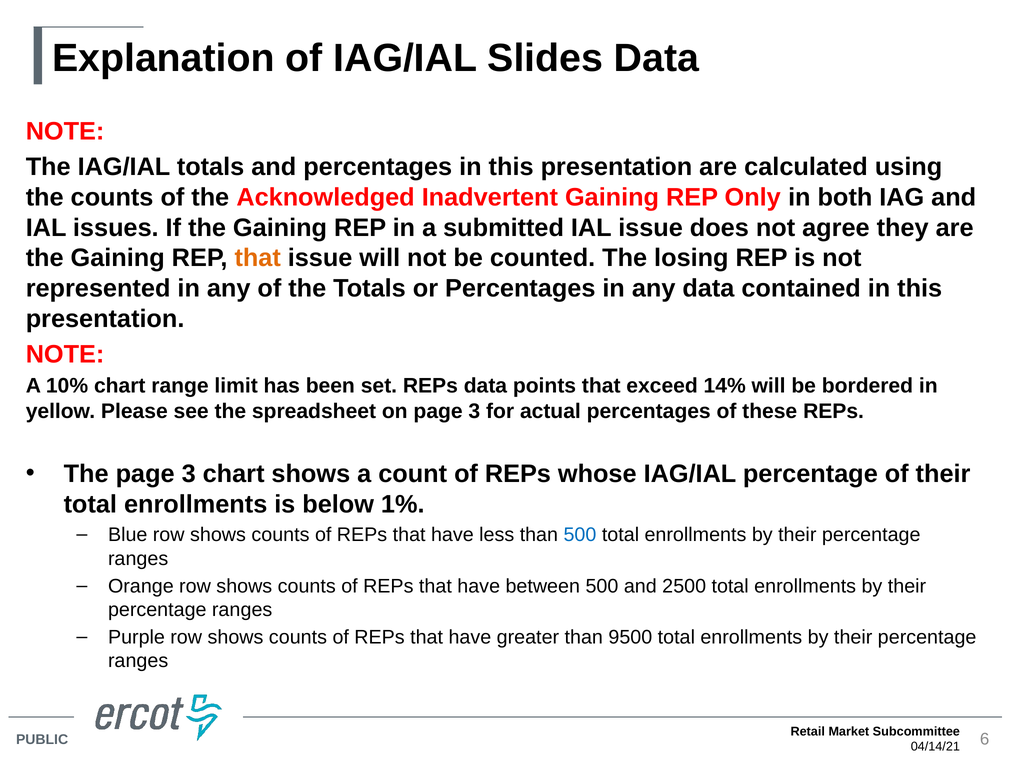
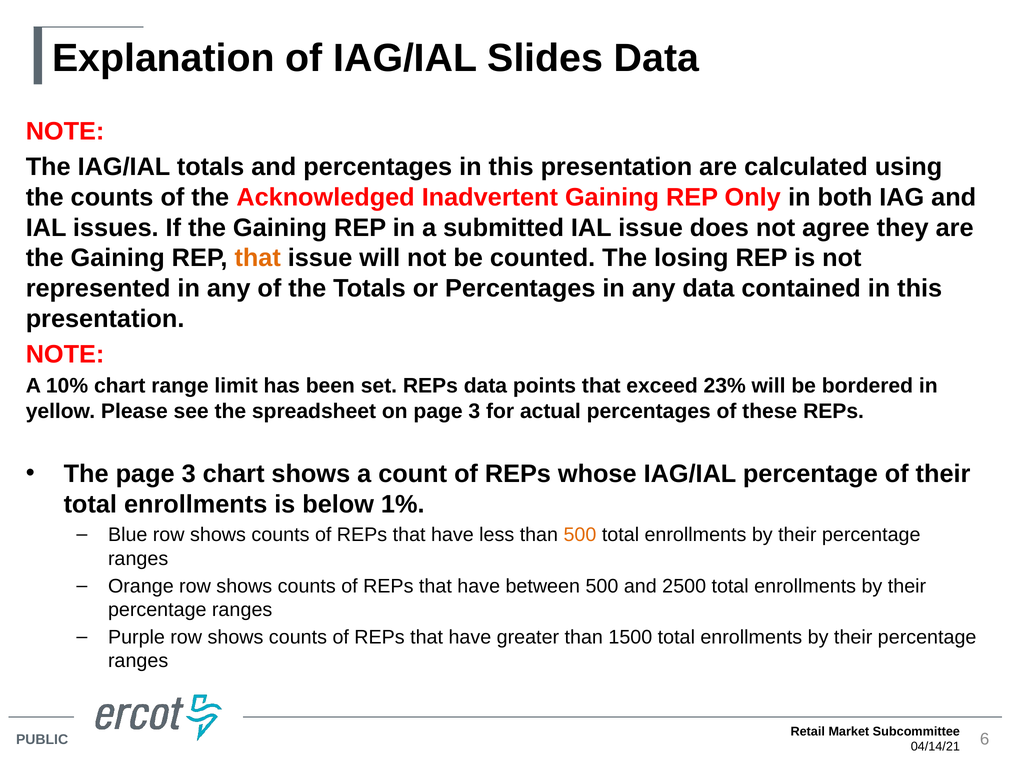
14%: 14% -> 23%
500 at (580, 535) colour: blue -> orange
9500: 9500 -> 1500
